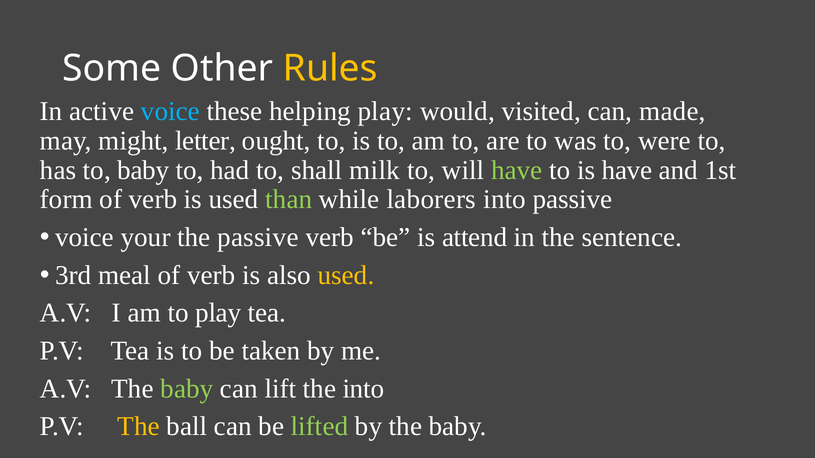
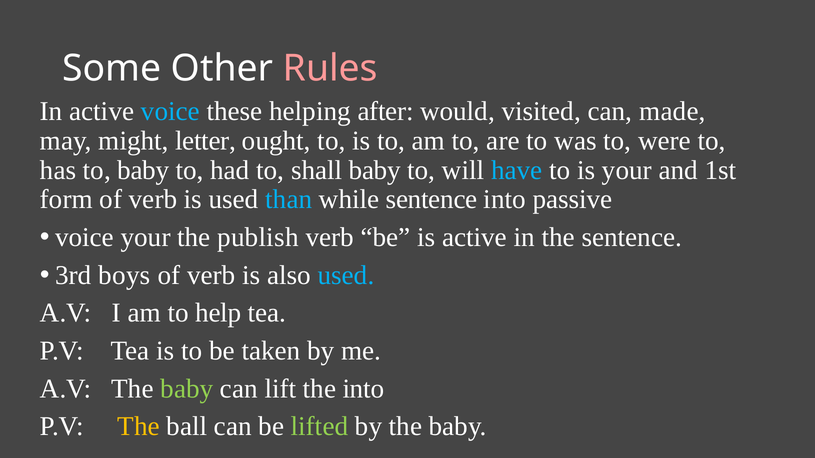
Rules colour: yellow -> pink
helping play: play -> after
shall milk: milk -> baby
have at (517, 170) colour: light green -> light blue
is have: have -> your
than colour: light green -> light blue
while laborers: laborers -> sentence
the passive: passive -> publish
is attend: attend -> active
meal: meal -> boys
used at (346, 275) colour: yellow -> light blue
to play: play -> help
